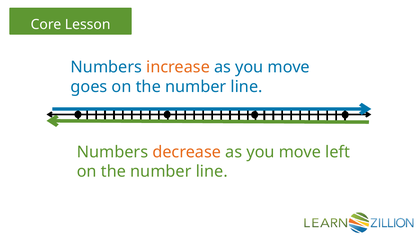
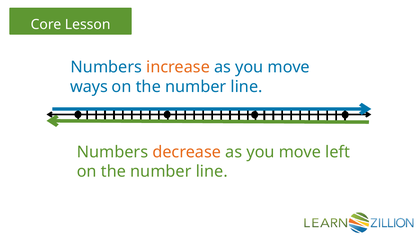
goes: goes -> ways
